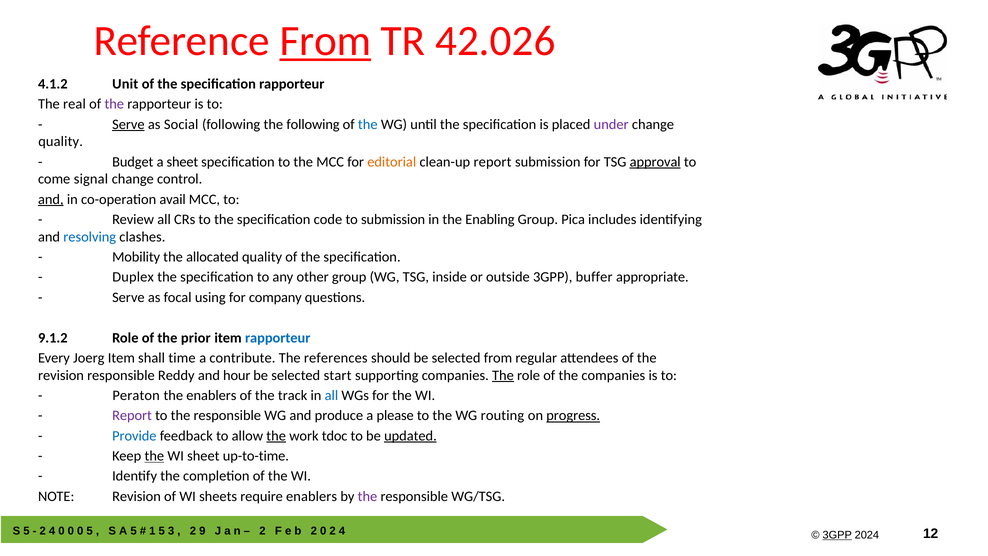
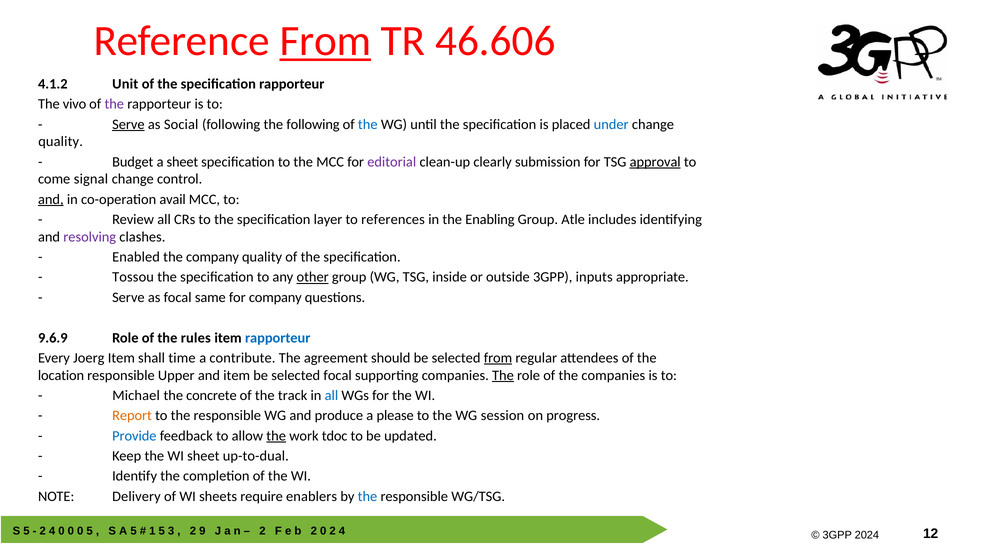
42.026: 42.026 -> 46.606
real: real -> vivo
under colour: purple -> blue
editorial colour: orange -> purple
clean-up report: report -> clearly
code: code -> layer
to submission: submission -> references
Pica: Pica -> Atle
resolving colour: blue -> purple
Mobility: Mobility -> Enabled
the allocated: allocated -> company
Duplex: Duplex -> Tossou
other underline: none -> present
buffer: buffer -> inputs
using: using -> same
9.1.2: 9.1.2 -> 9.6.9
prior: prior -> rules
references: references -> agreement
from at (498, 358) underline: none -> present
revision at (61, 375): revision -> location
Reddy: Reddy -> Upper
and hour: hour -> item
selected start: start -> focal
Peraton: Peraton -> Michael
the enablers: enablers -> concrete
Report at (132, 415) colour: purple -> orange
routing: routing -> session
progress underline: present -> none
updated underline: present -> none
the at (154, 456) underline: present -> none
up-to-time: up-to-time -> up-to-dual
NOTE Revision: Revision -> Delivery
the at (367, 496) colour: purple -> blue
3GPP at (837, 535) underline: present -> none
